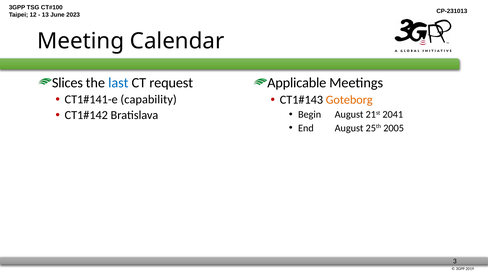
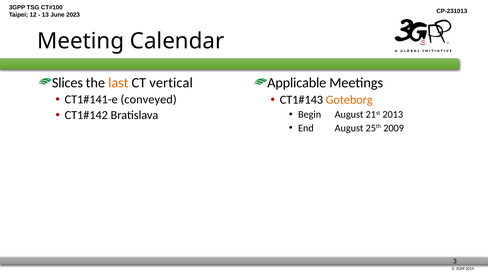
last colour: blue -> orange
request: request -> vertical
capability: capability -> conveyed
2041: 2041 -> 2013
2005: 2005 -> 2009
